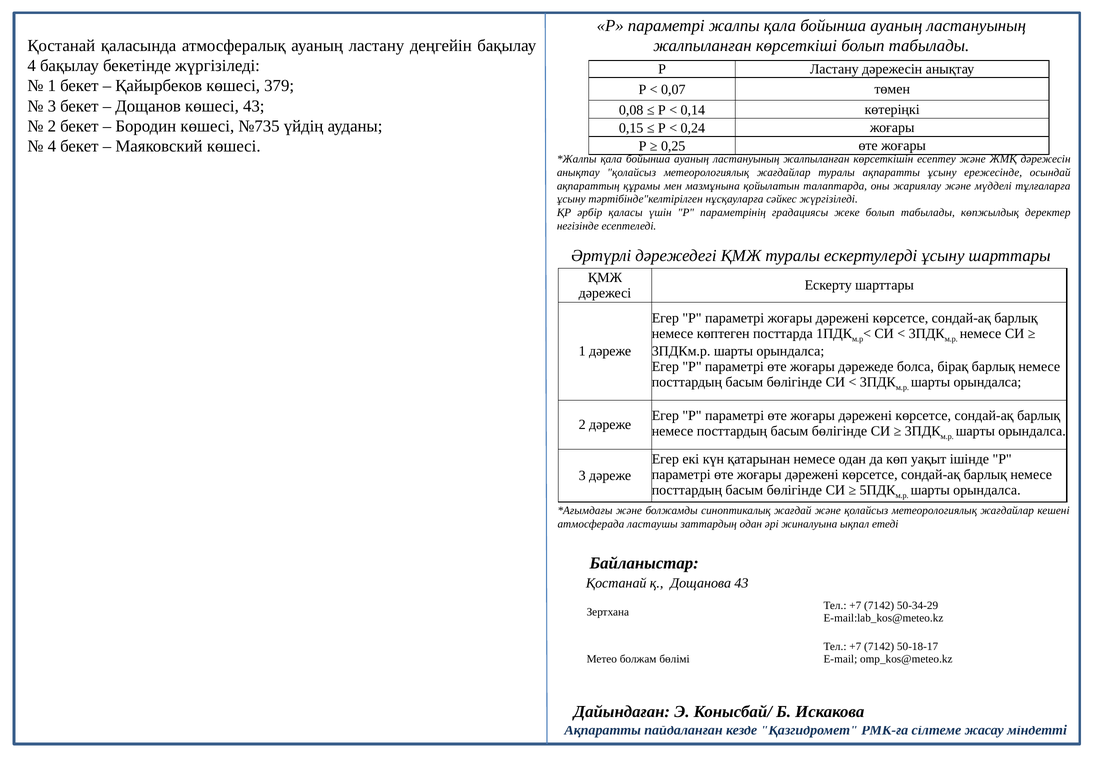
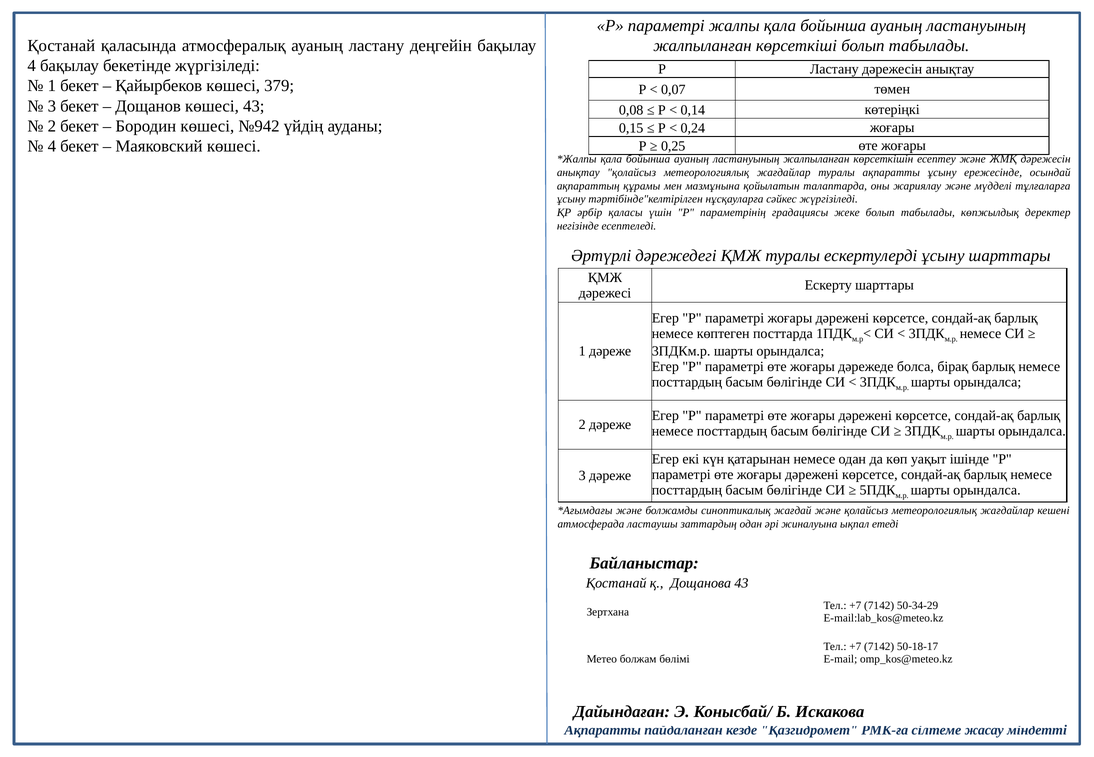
№735: №735 -> №942
